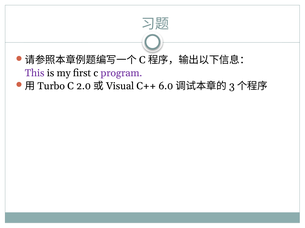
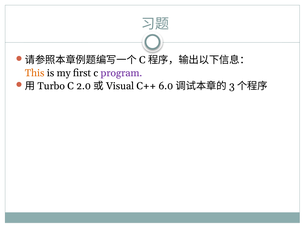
This colour: purple -> orange
